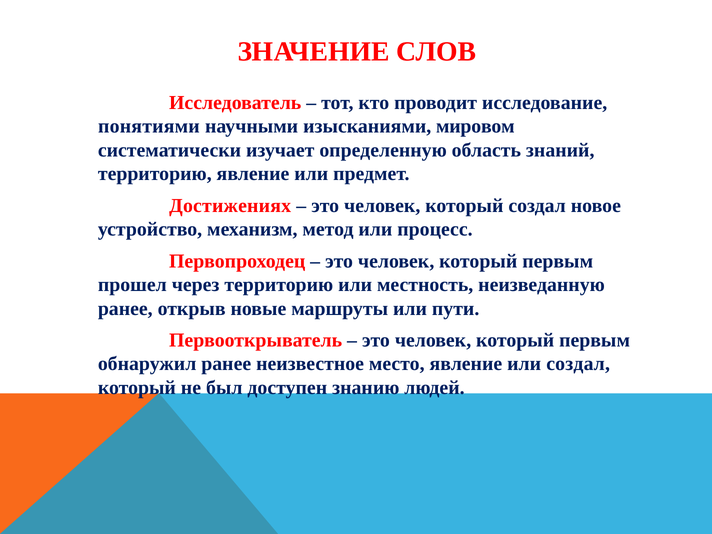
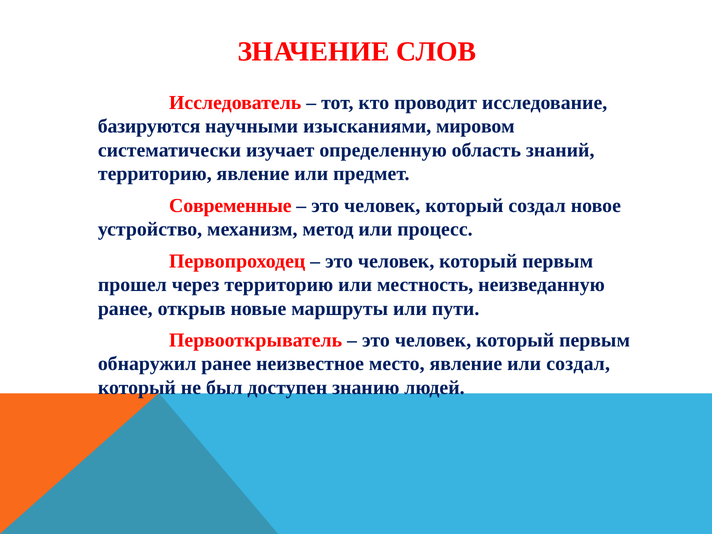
понятиями: понятиями -> базируются
Достижениях: Достижениях -> Современные
